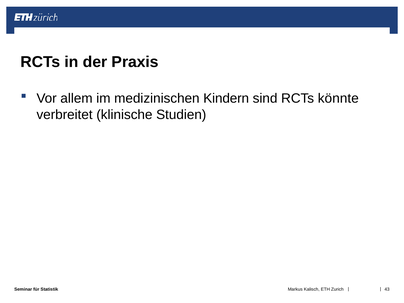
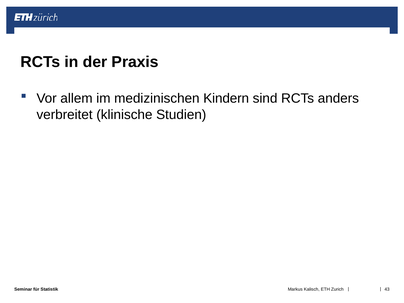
könnte: könnte -> anders
